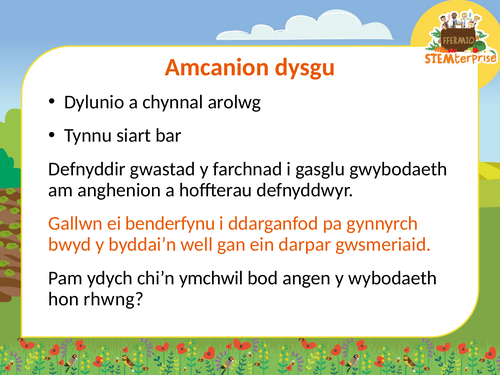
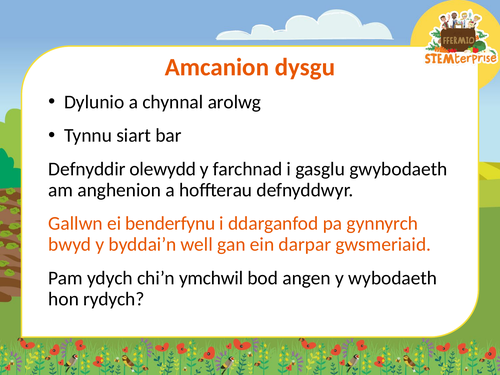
gwastad: gwastad -> olewydd
rhwng: rhwng -> rydych
